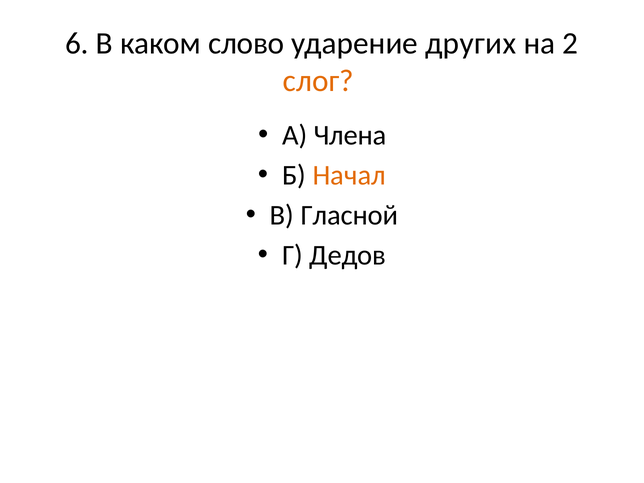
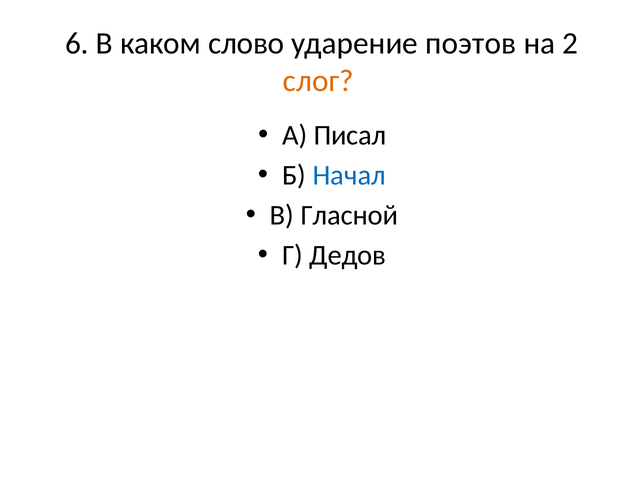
других: других -> поэтов
Члена: Члена -> Писал
Начал colour: orange -> blue
